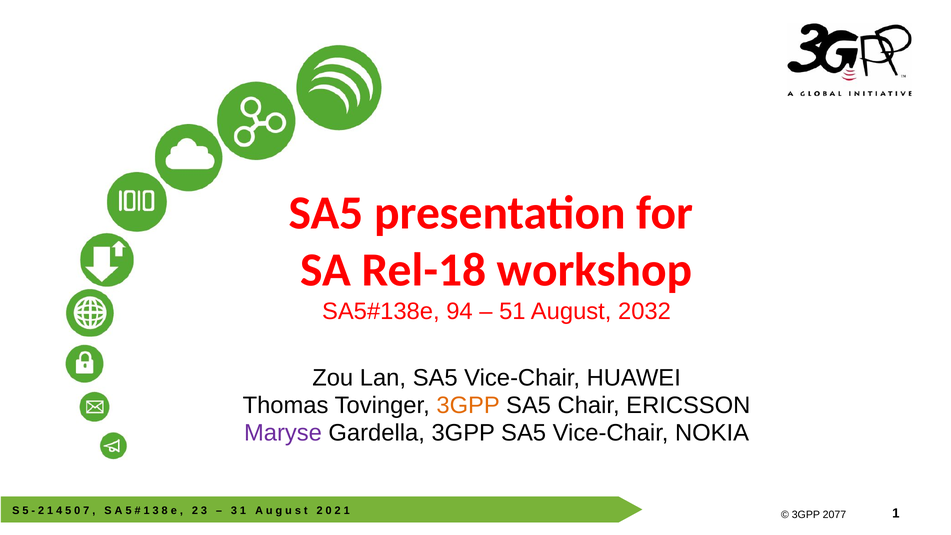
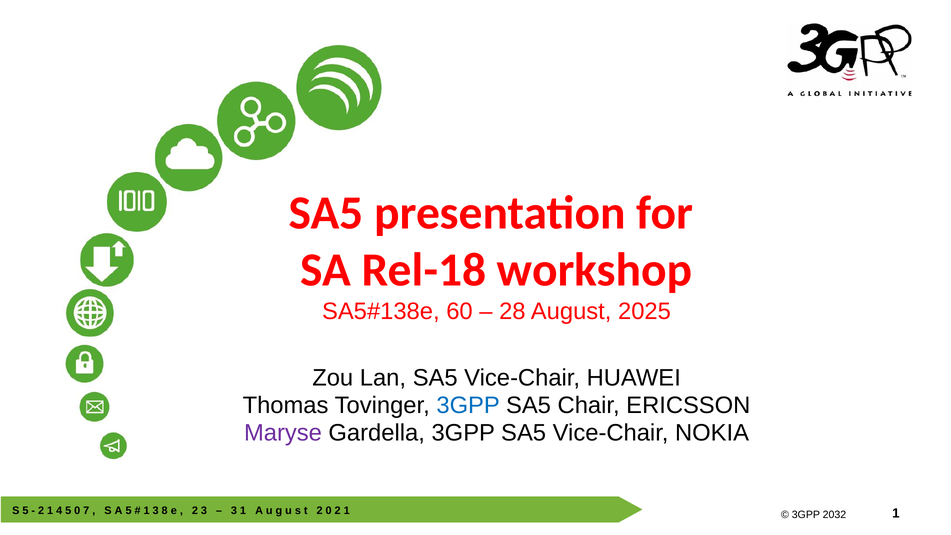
94: 94 -> 60
51: 51 -> 28
2032: 2032 -> 2025
3GPP at (468, 405) colour: orange -> blue
2077: 2077 -> 2032
